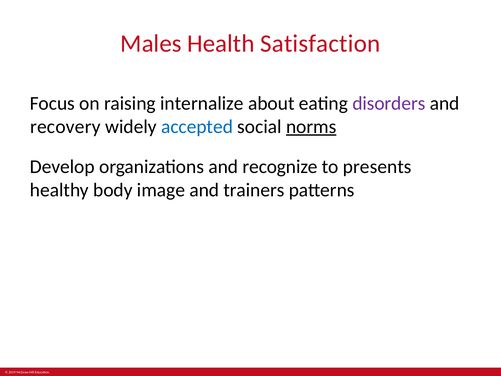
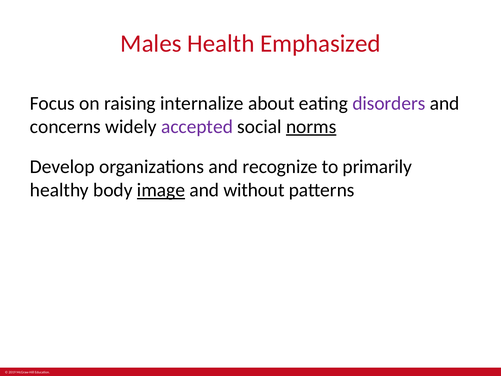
Satisfaction: Satisfaction -> Emphasized
recovery: recovery -> concerns
accepted colour: blue -> purple
presents: presents -> primarily
image underline: none -> present
trainers: trainers -> without
